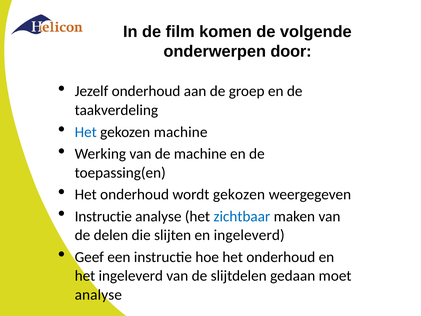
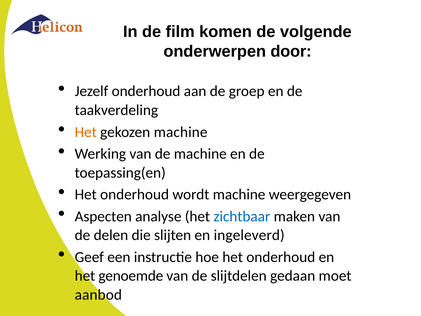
Het at (86, 132) colour: blue -> orange
wordt gekozen: gekozen -> machine
Instructie at (103, 216): Instructie -> Aspecten
het ingeleverd: ingeleverd -> genoemde
analyse at (98, 295): analyse -> aanbod
